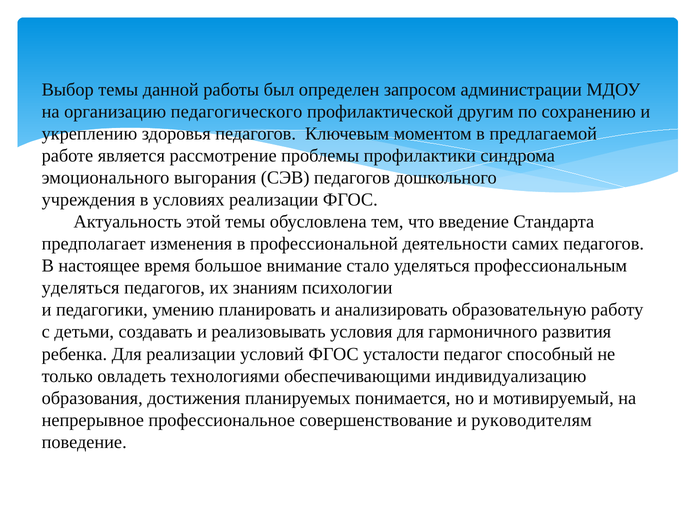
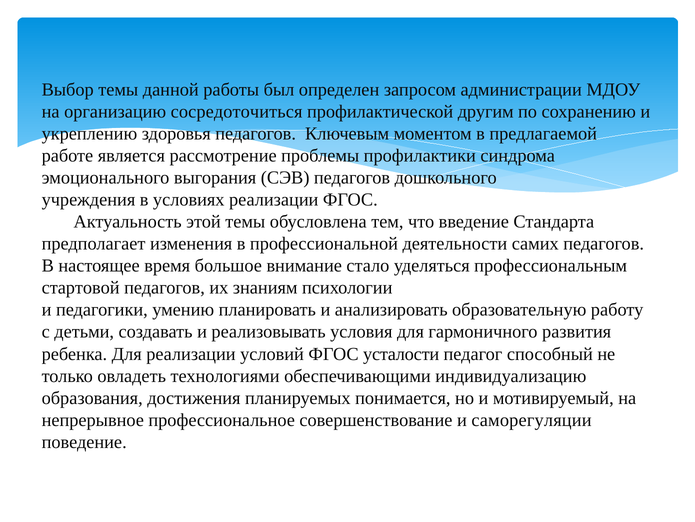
педагогического: педагогического -> сосредоточиться
уделяться at (81, 287): уделяться -> стартовой
руководителям: руководителям -> саморегуляции
